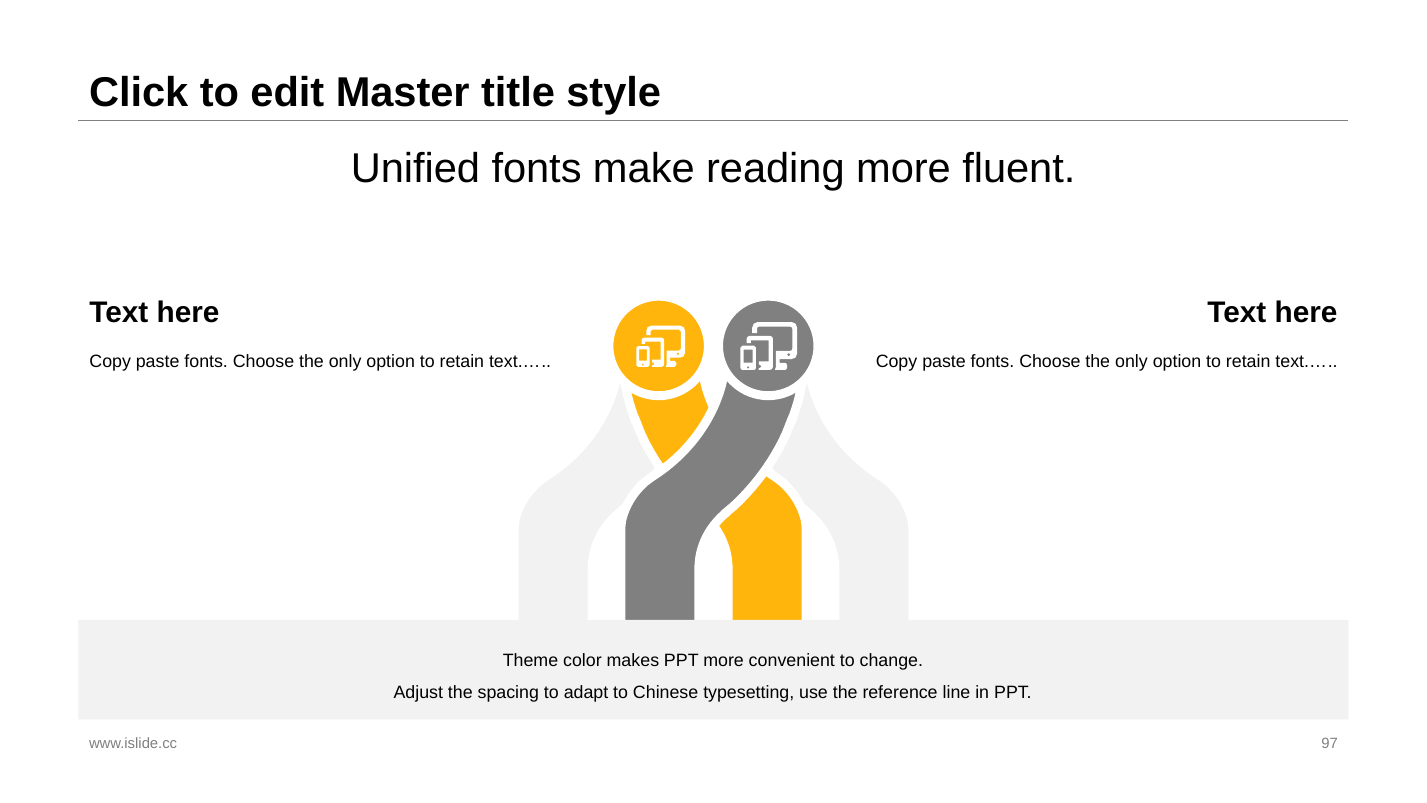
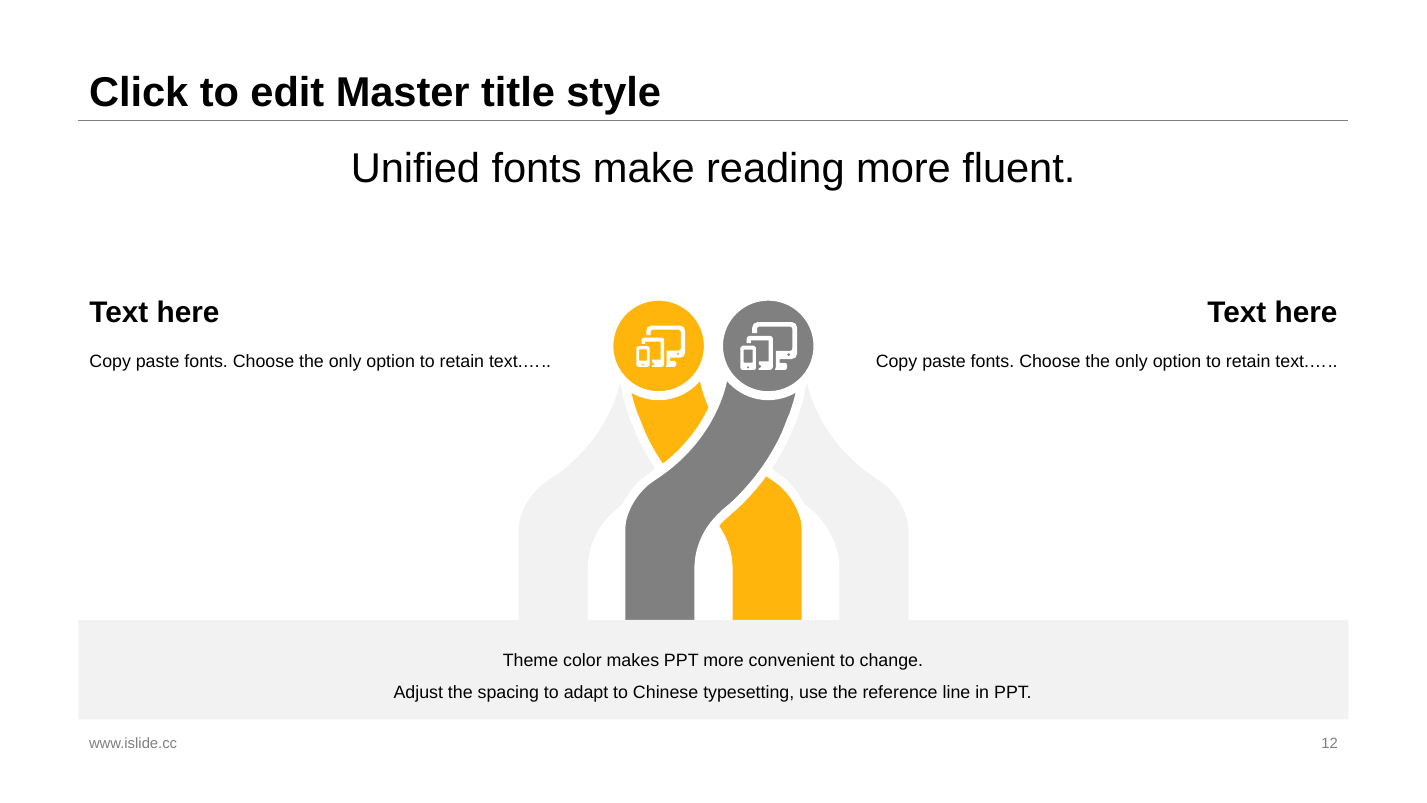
97: 97 -> 12
